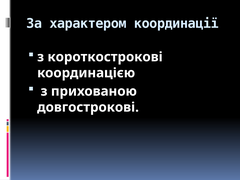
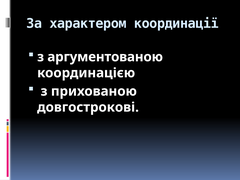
короткострокові: короткострокові -> аргументованою
